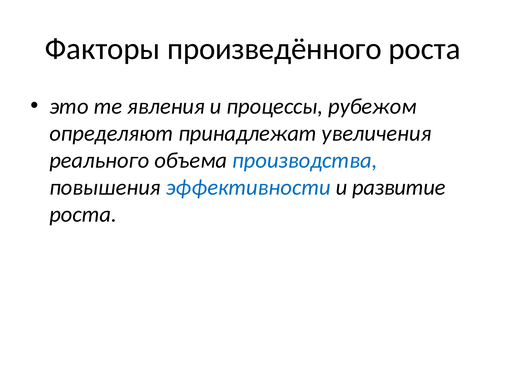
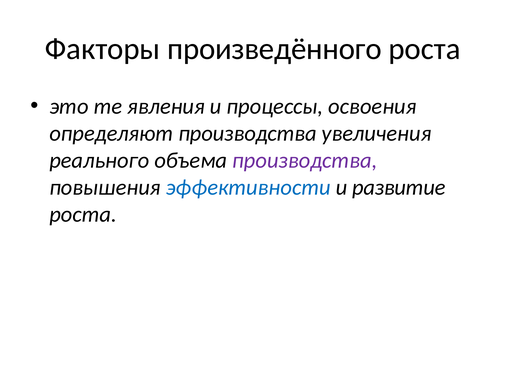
рубежом: рубежом -> освоения
определяют принадлежат: принадлежат -> производства
производства at (305, 160) colour: blue -> purple
